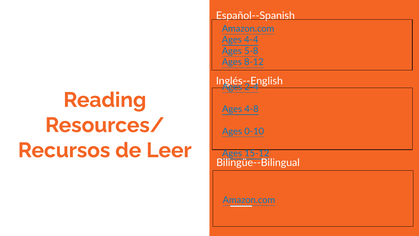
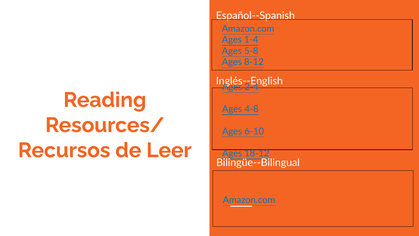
4-4: 4-4 -> 1-4
0-10: 0-10 -> 6-10
15-12: 15-12 -> 18-12
